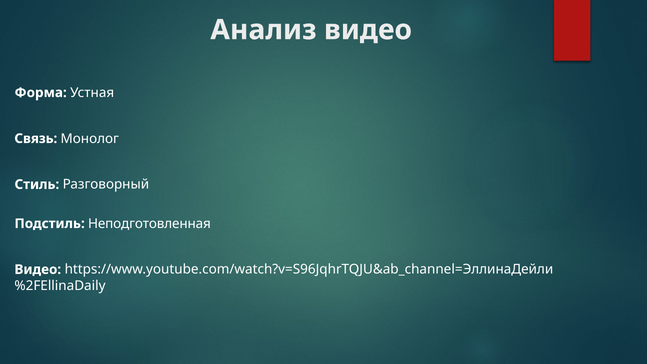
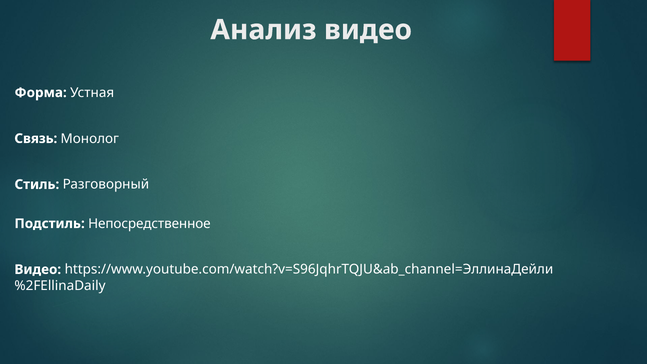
Неподготовленная: Неподготовленная -> Непосредственное
